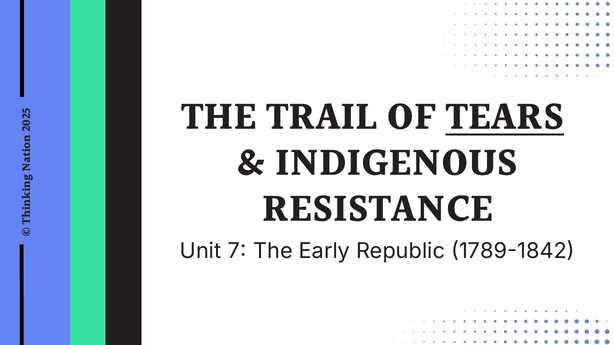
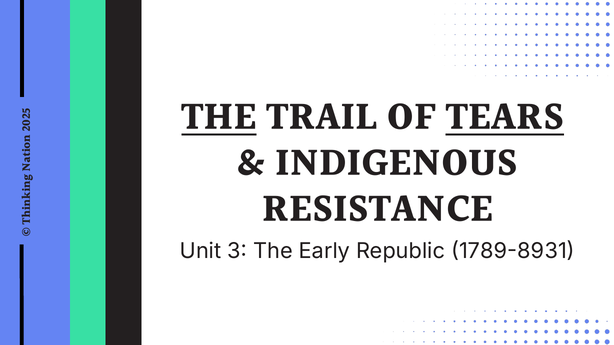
THE at (219, 118) underline: none -> present
7: 7 -> 3
1789-1842: 1789-1842 -> 1789-8931
